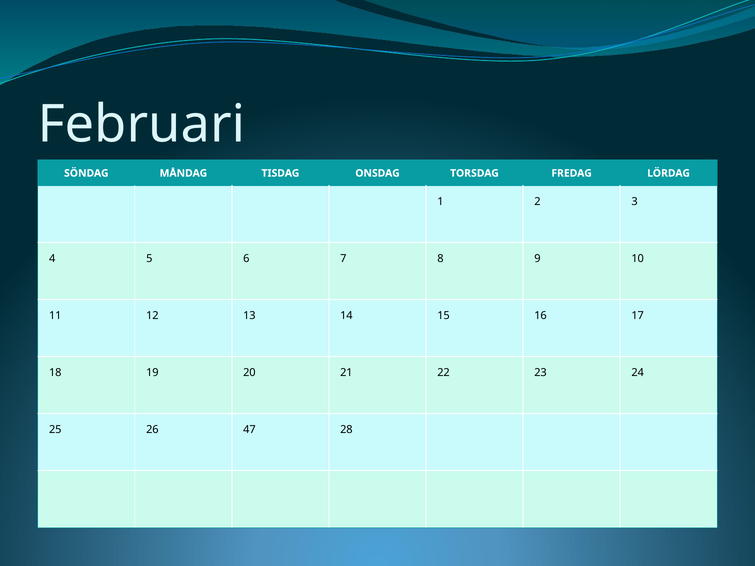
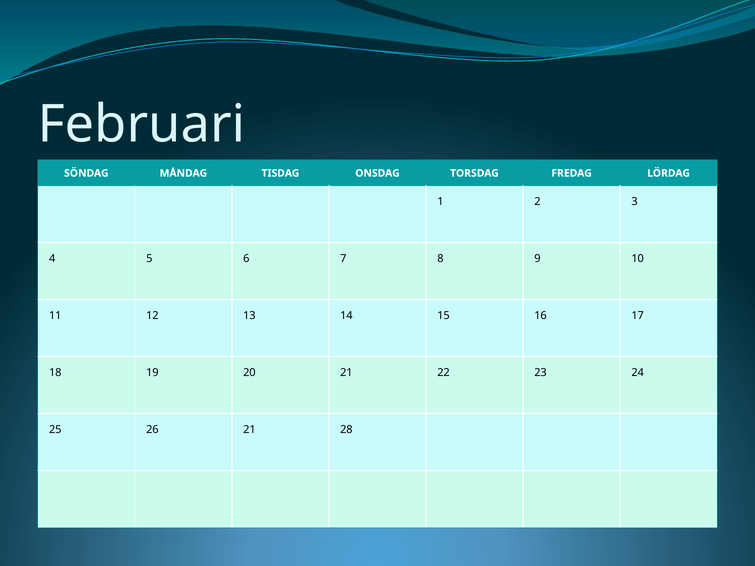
26 47: 47 -> 21
